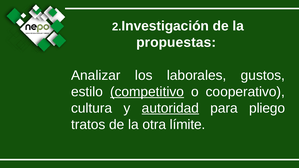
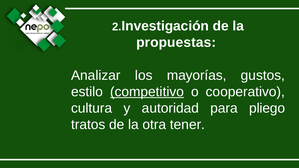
laborales: laborales -> mayorías
autoridad underline: present -> none
límite: límite -> tener
